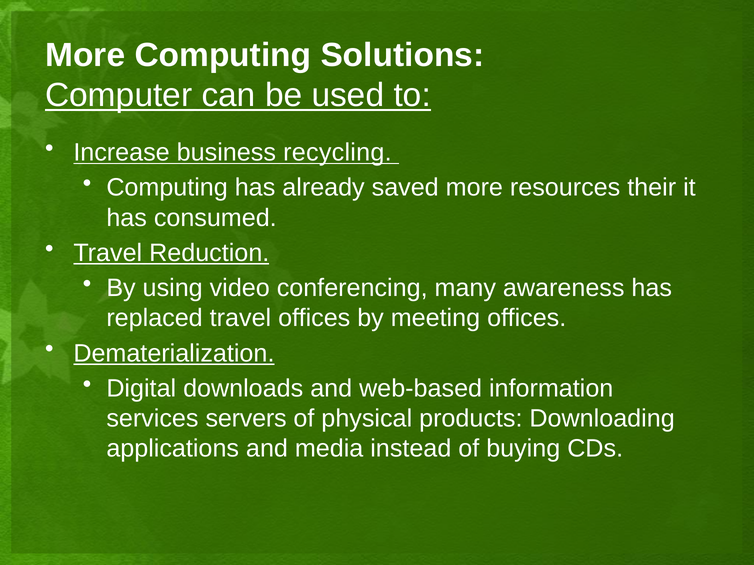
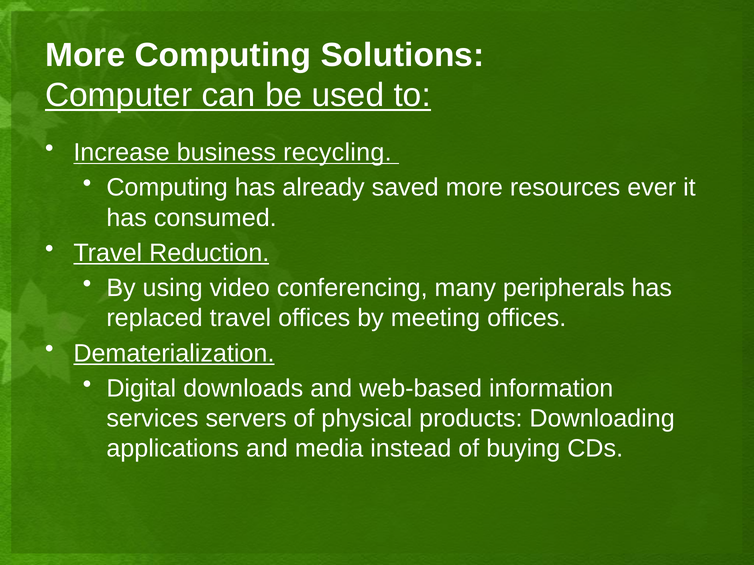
their: their -> ever
awareness: awareness -> peripherals
